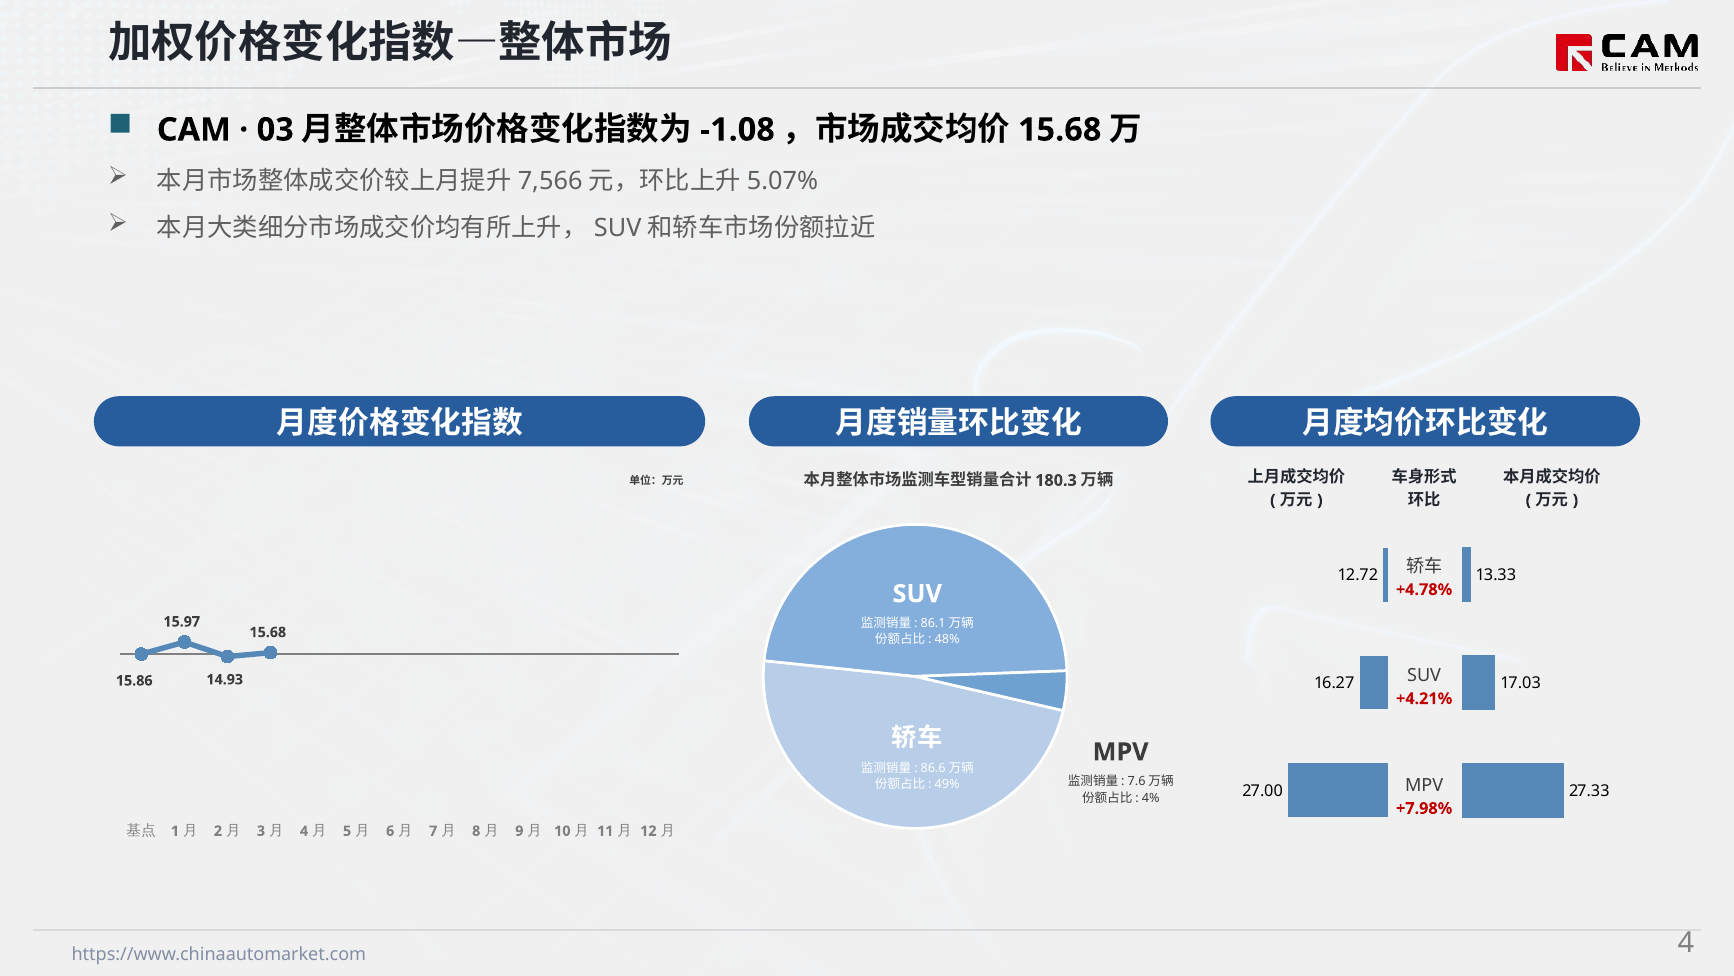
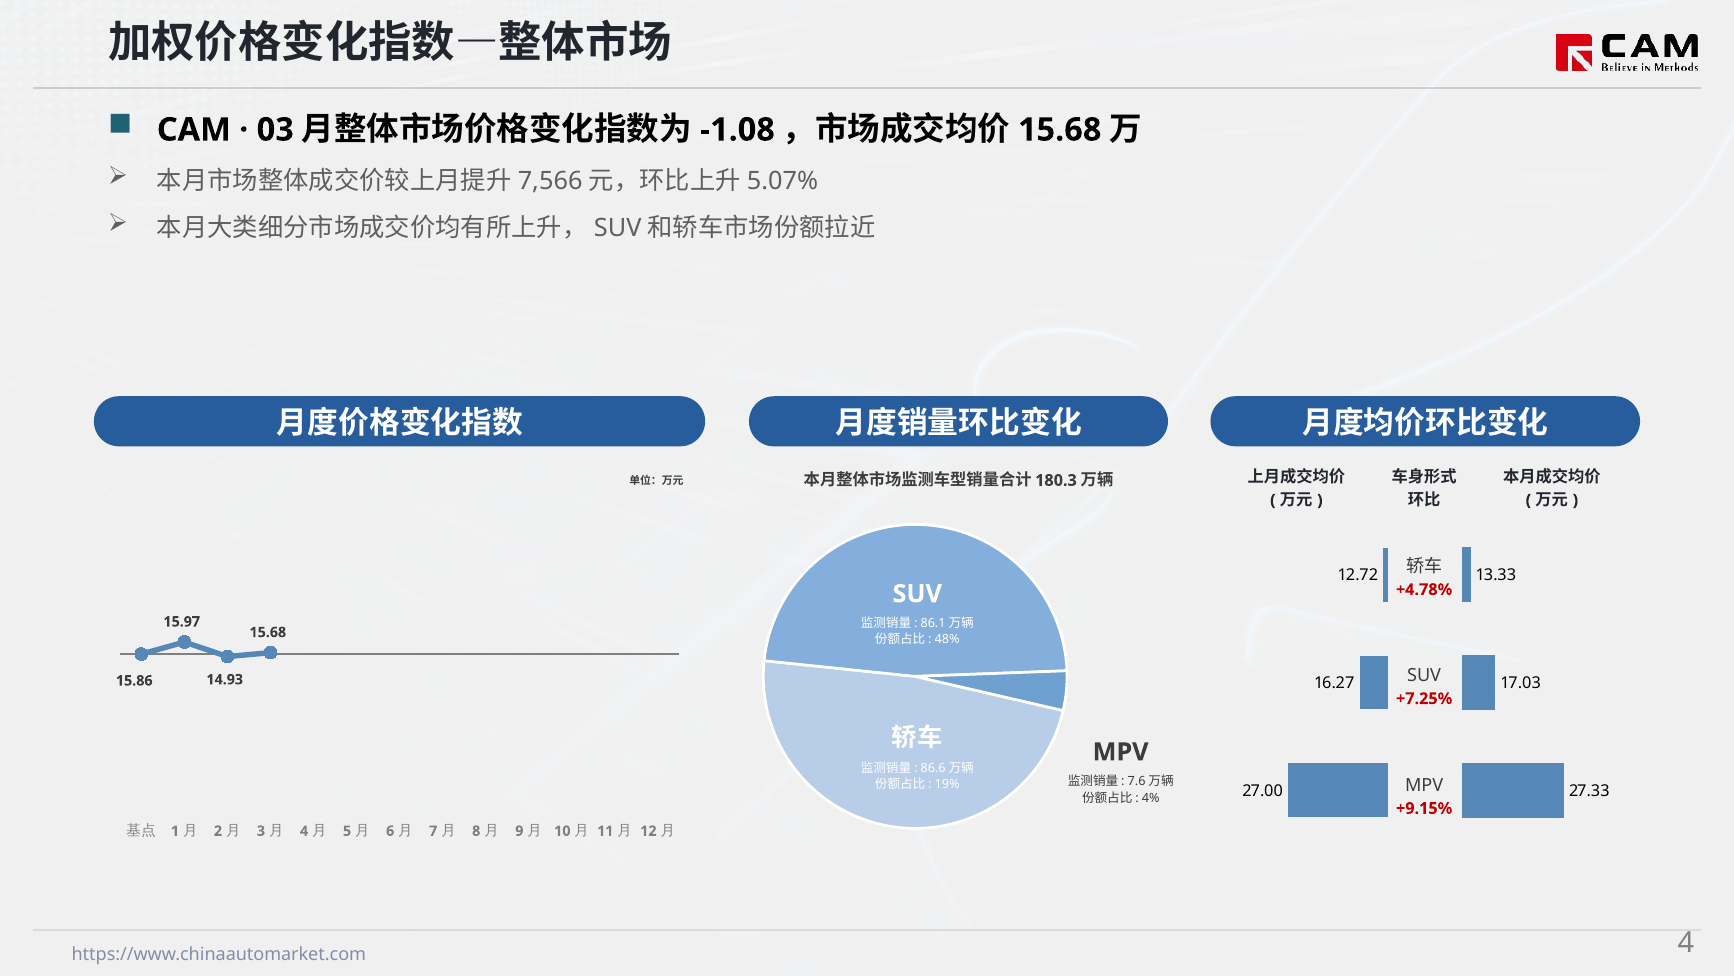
+4.21%: +4.21% -> +7.25%
49%: 49% -> 19%
+7.98%: +7.98% -> +9.15%
